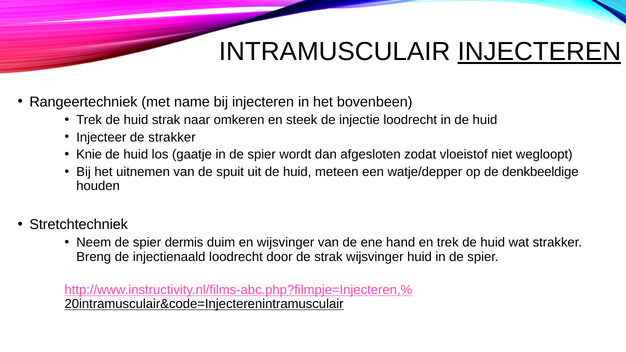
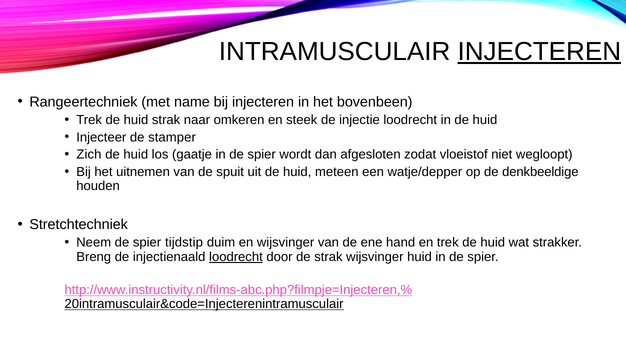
de strakker: strakker -> stamper
Knie: Knie -> Zich
dermis: dermis -> tijdstip
loodrecht at (236, 257) underline: none -> present
